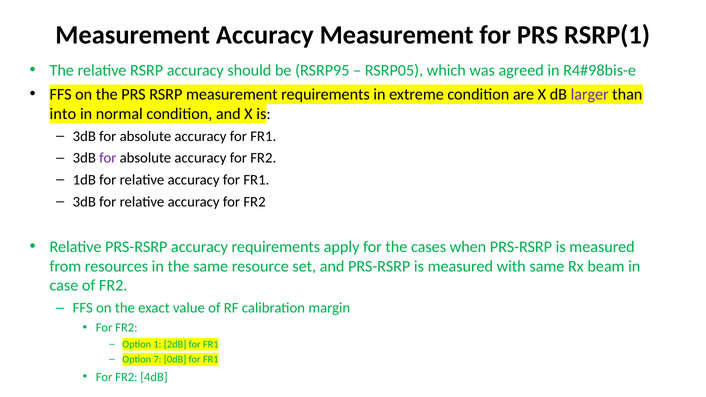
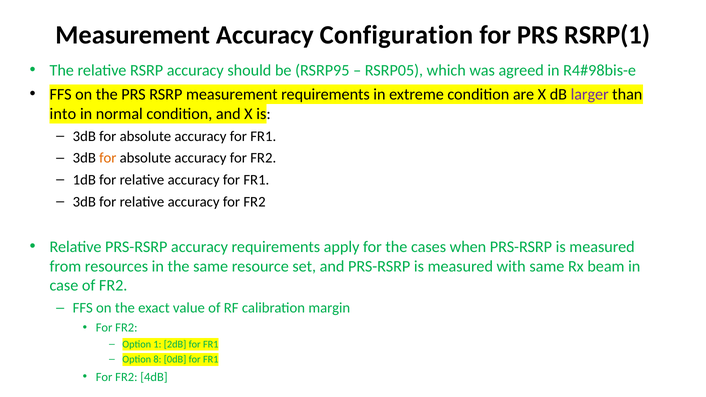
Accuracy Measurement: Measurement -> Configuration
for at (108, 158) colour: purple -> orange
7: 7 -> 8
